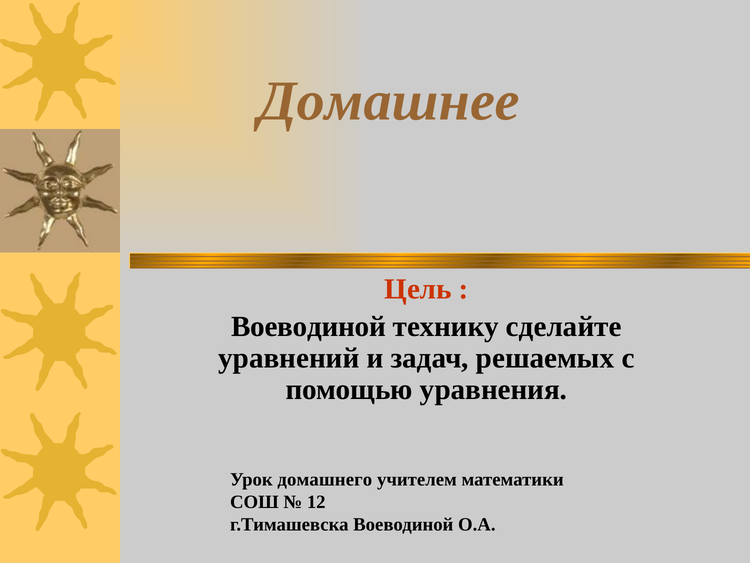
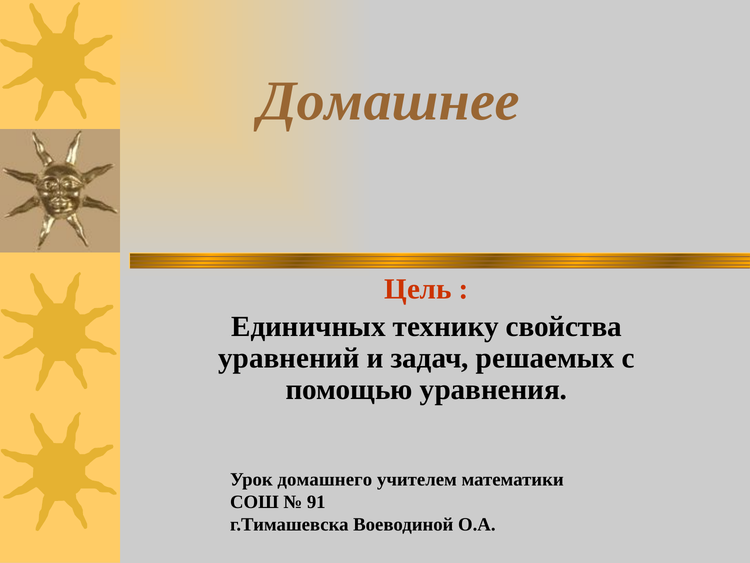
Воеводиной at (309, 326): Воеводиной -> Единичных
сделайте: сделайте -> свойства
12: 12 -> 91
